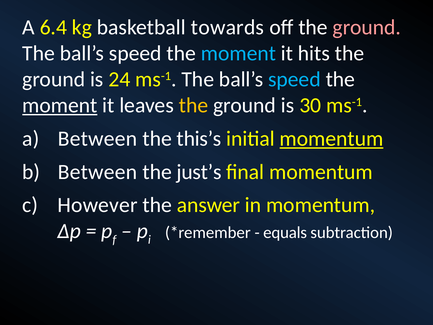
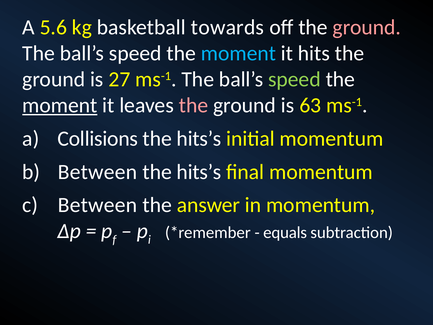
6.4: 6.4 -> 5.6
24: 24 -> 27
speed at (294, 79) colour: light blue -> light green
the at (193, 105) colour: yellow -> pink
30: 30 -> 63
a Between: Between -> Collisions
this’s at (199, 139): this’s -> hits’s
momentum at (332, 139) underline: present -> none
just’s at (199, 172): just’s -> hits’s
However at (98, 205): However -> Between
